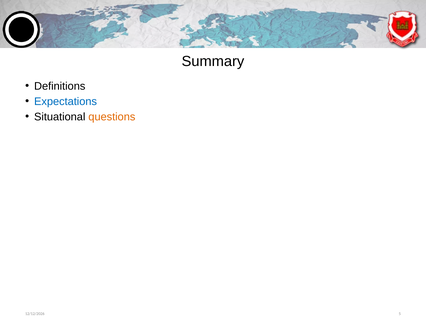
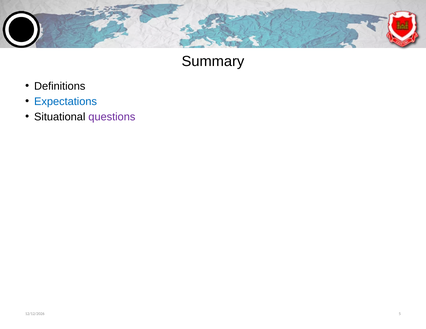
questions colour: orange -> purple
